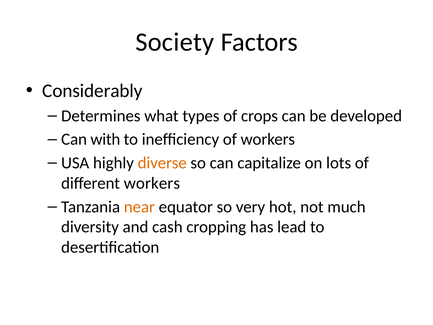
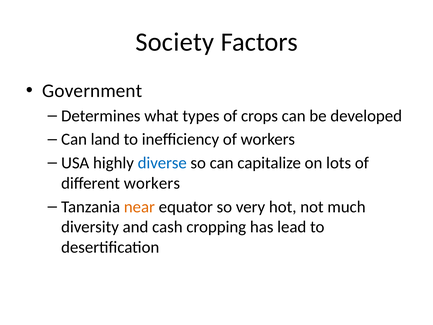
Considerably: Considerably -> Government
with: with -> land
diverse colour: orange -> blue
